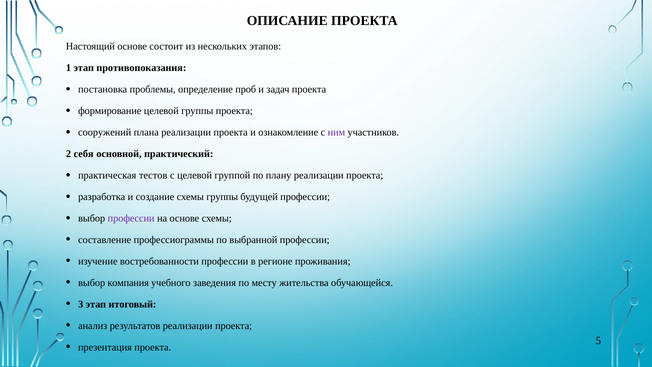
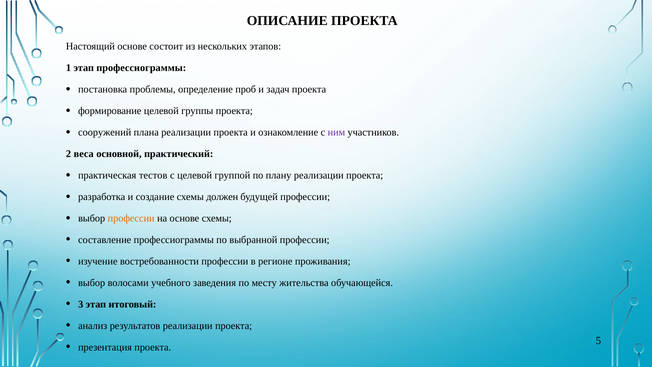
этап противопоказания: противопоказания -> профессиограммы
себя: себя -> веса
схемы группы: группы -> должен
профессии at (131, 218) colour: purple -> orange
компания: компания -> волосами
